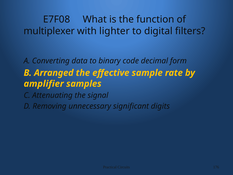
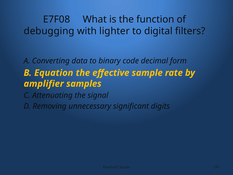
multiplexer: multiplexer -> debugging
Arranged: Arranged -> Equation
